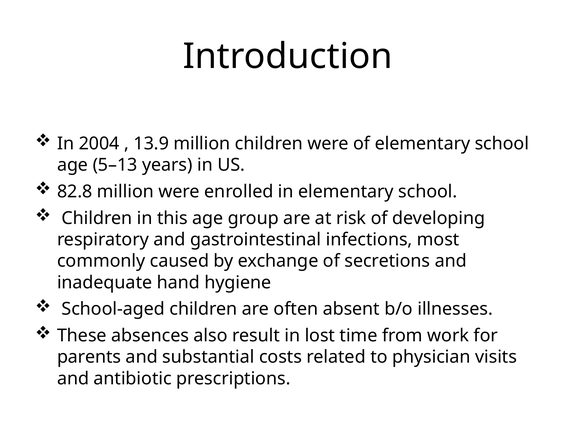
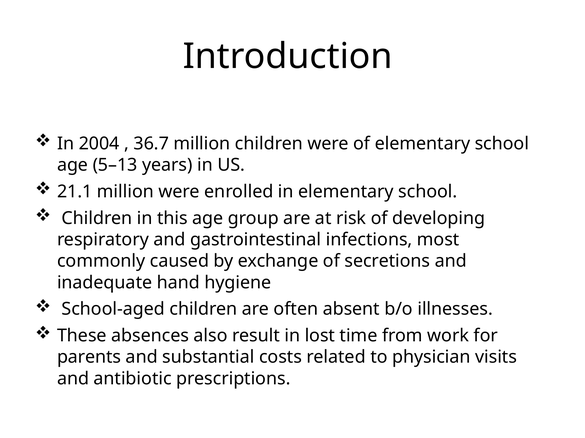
13.9: 13.9 -> 36.7
82.8: 82.8 -> 21.1
